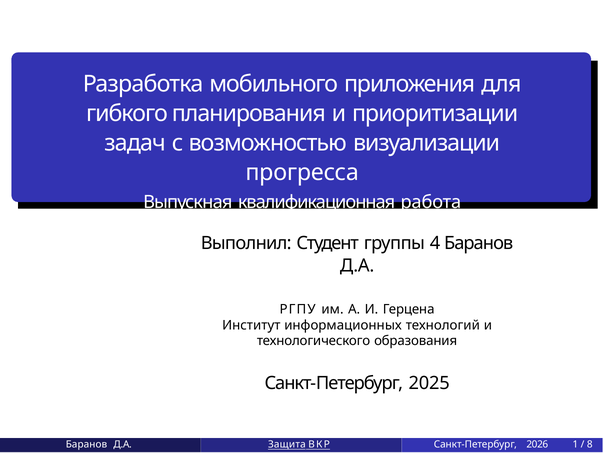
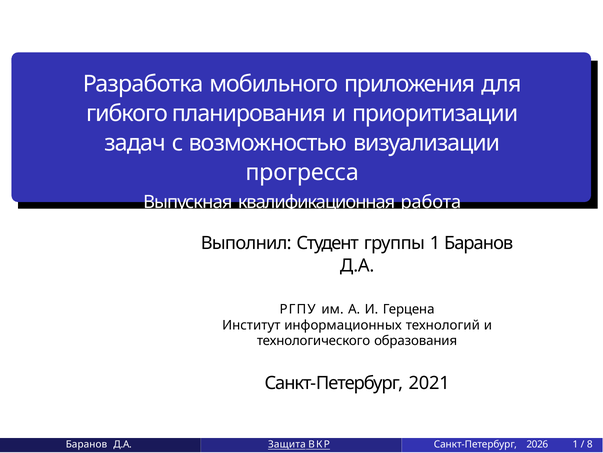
группы 4: 4 -> 1
2025: 2025 -> 2021
